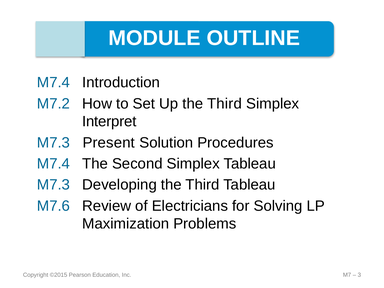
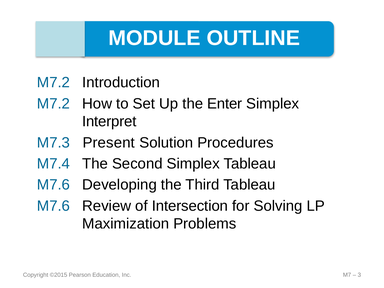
M7.4 at (53, 83): M7.4 -> M7.2
Up the Third: Third -> Enter
M7.3 at (53, 185): M7.3 -> M7.6
Electricians: Electricians -> Intersection
